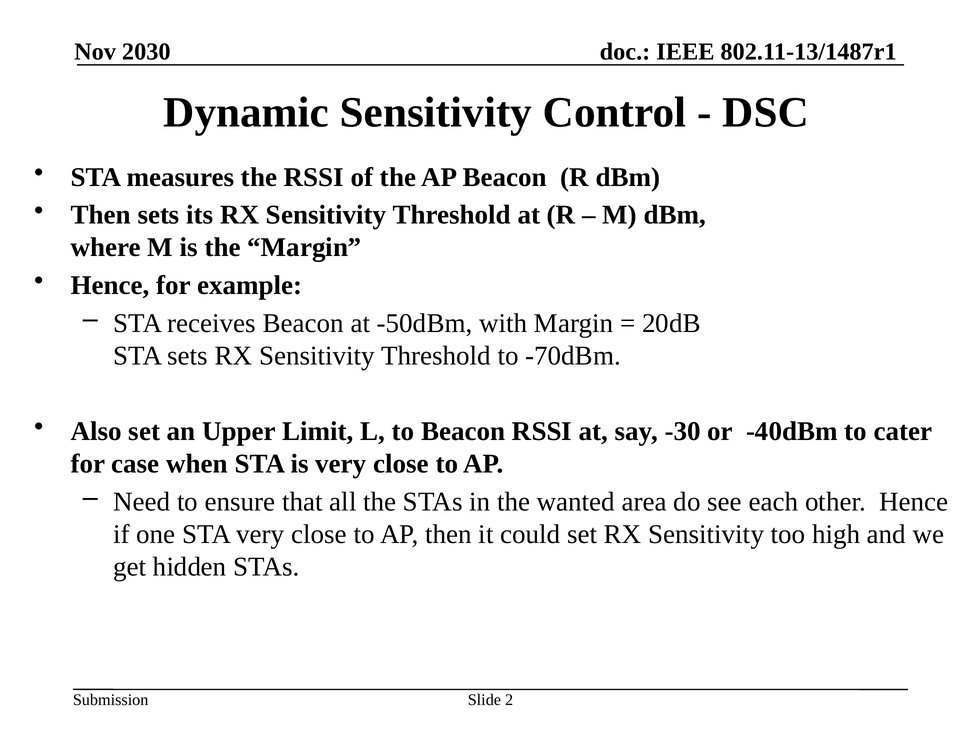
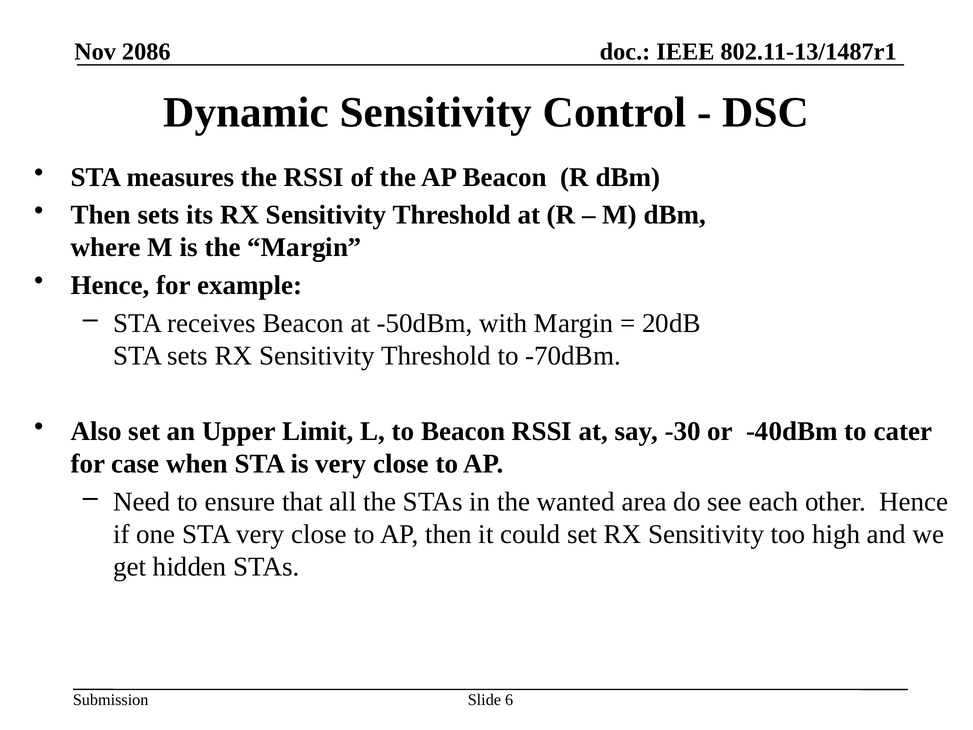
2030: 2030 -> 2086
2: 2 -> 6
